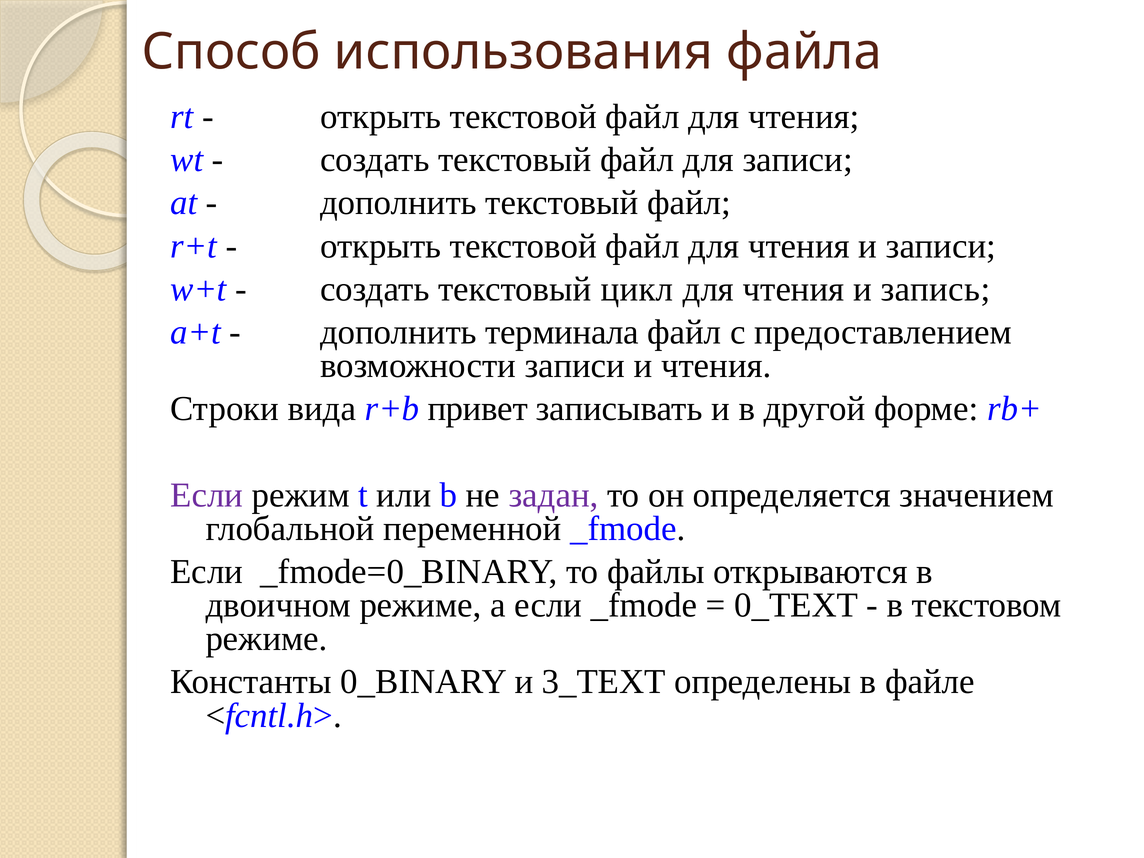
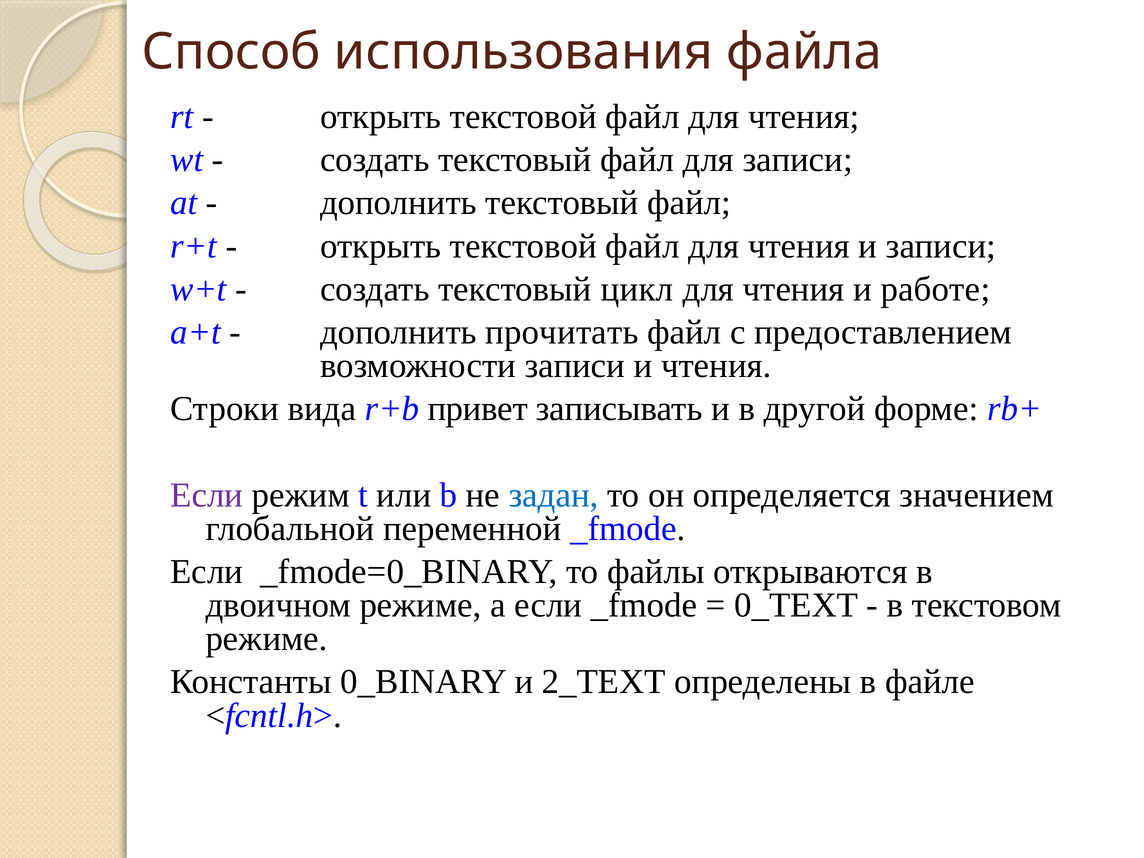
запись: запись -> работе
терминала: терминала -> прочитать
задан colour: purple -> blue
3_ТЕXТ: 3_ТЕXТ -> 2_ТЕXТ
